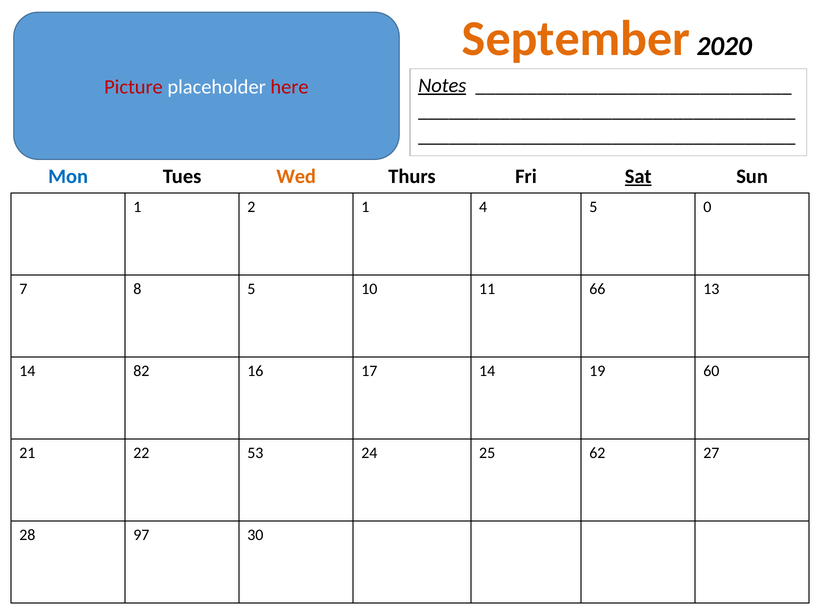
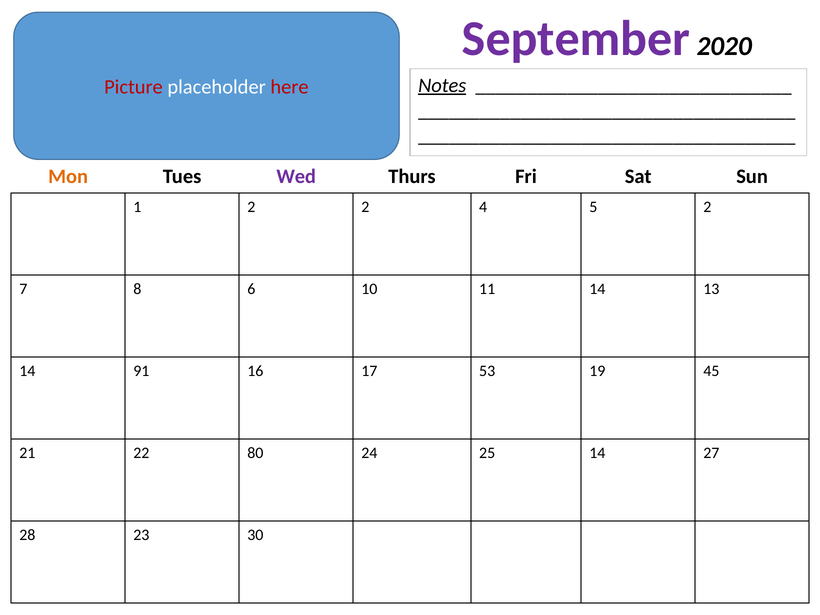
September colour: orange -> purple
Mon colour: blue -> orange
Wed colour: orange -> purple
Sat underline: present -> none
2 1: 1 -> 2
5 0: 0 -> 2
8 5: 5 -> 6
11 66: 66 -> 14
82: 82 -> 91
17 14: 14 -> 53
60: 60 -> 45
53: 53 -> 80
25 62: 62 -> 14
97: 97 -> 23
